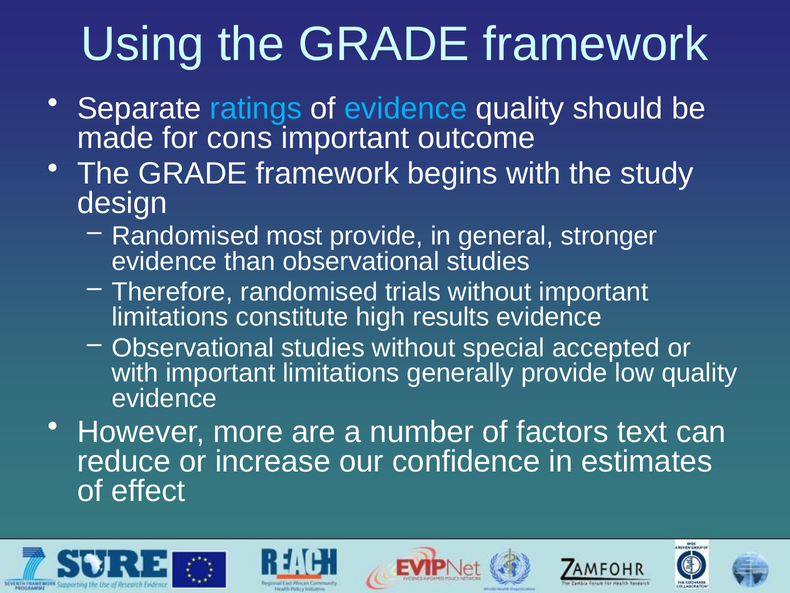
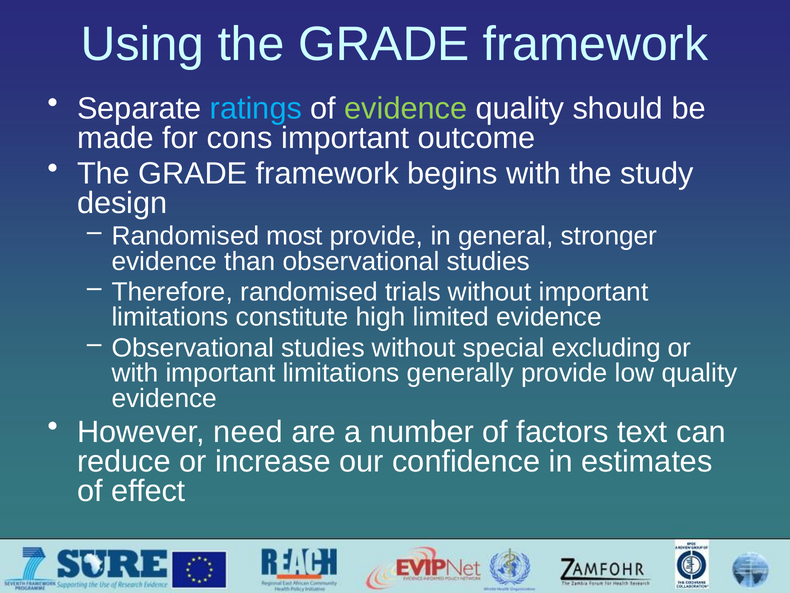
evidence at (406, 108) colour: light blue -> light green
results: results -> limited
accepted: accepted -> excluding
more: more -> need
